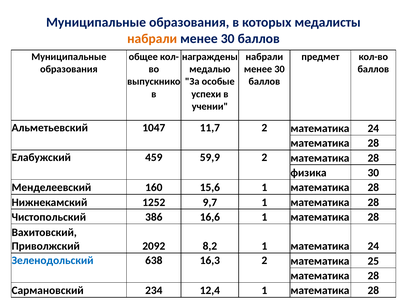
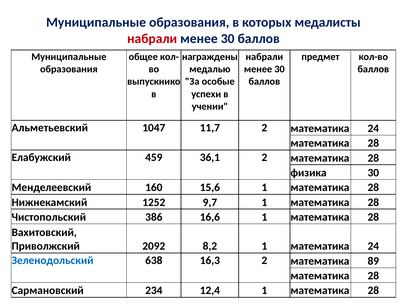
набрали at (152, 39) colour: orange -> red
59,9: 59,9 -> 36,1
25: 25 -> 89
